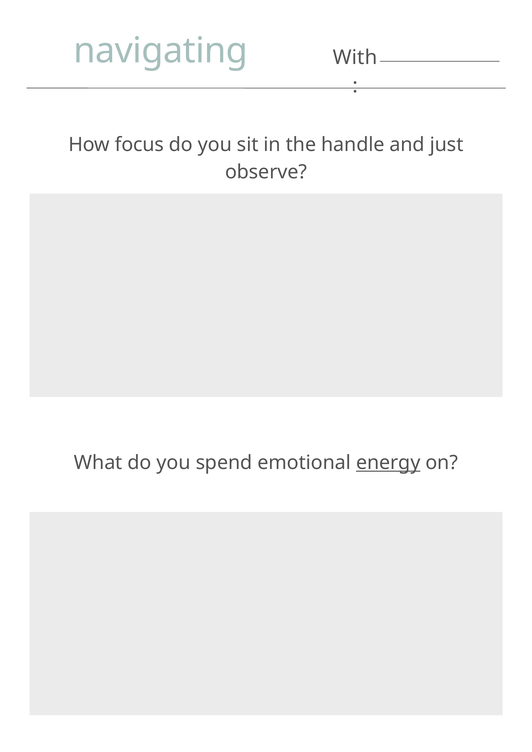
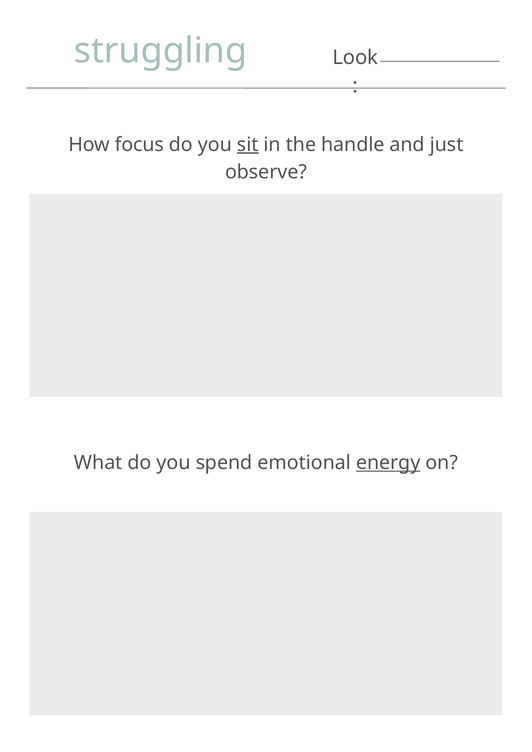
navigating: navigating -> struggling
With: With -> Look
sit underline: none -> present
